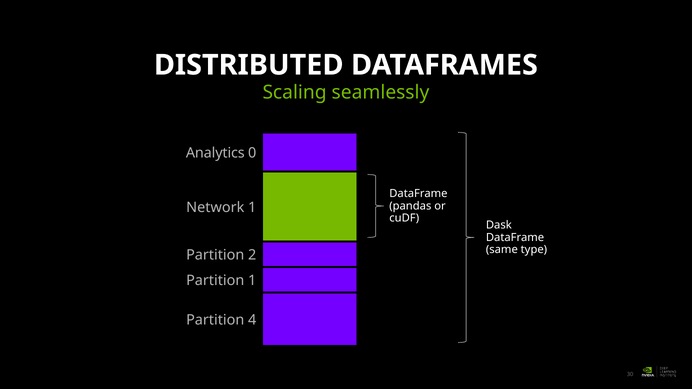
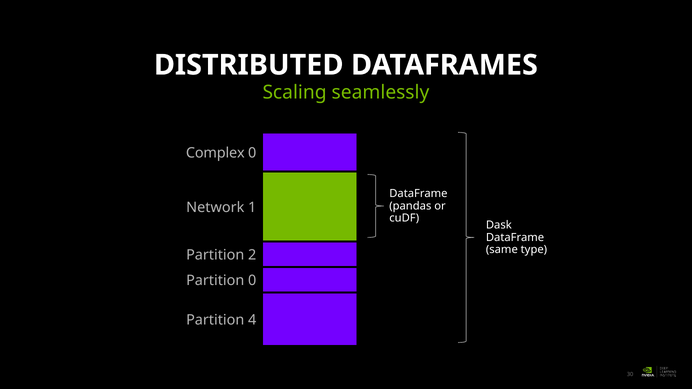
Analytics: Analytics -> Complex
Partition 1: 1 -> 0
